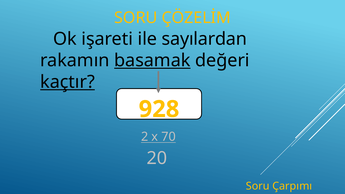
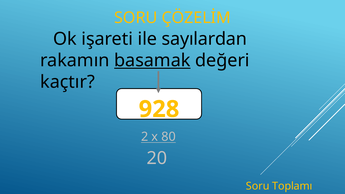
kaçtır underline: present -> none
70: 70 -> 80
Çarpımı: Çarpımı -> Toplamı
